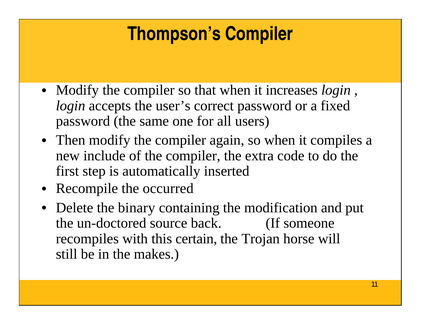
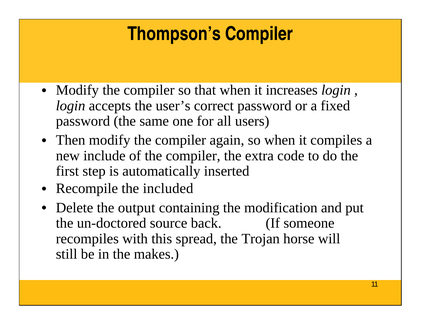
occurred: occurred -> included
binary: binary -> output
certain: certain -> spread
